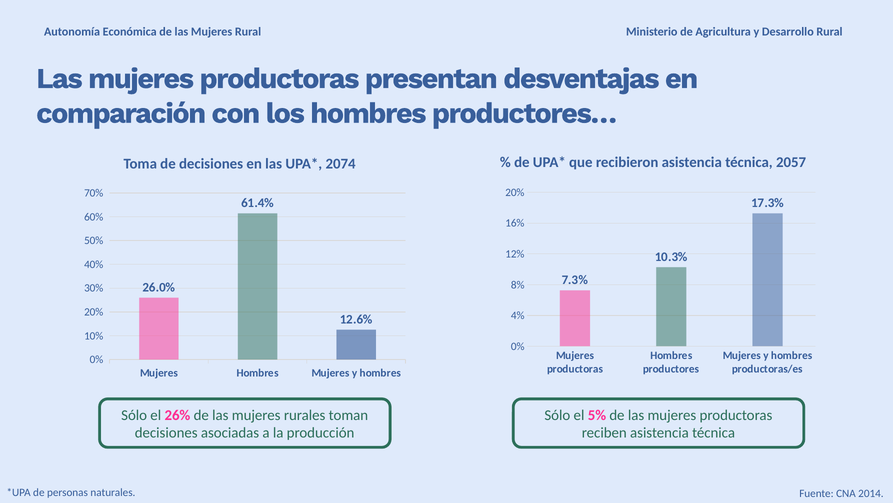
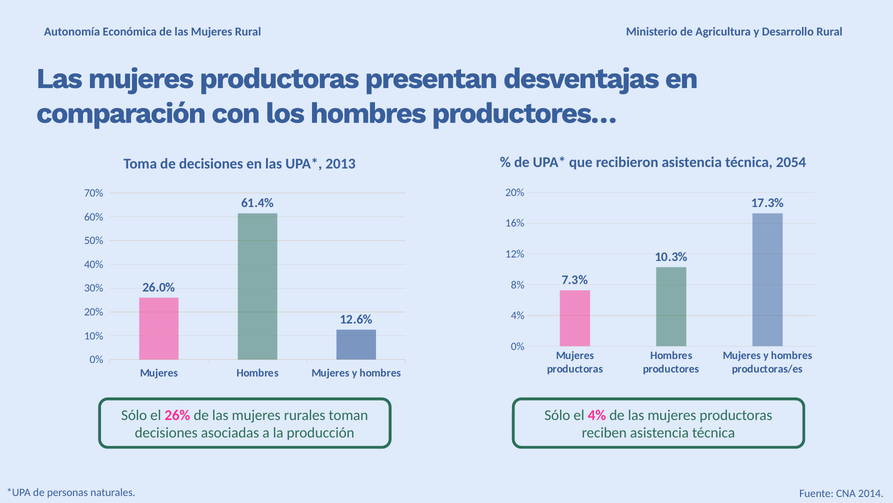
2074: 2074 -> 2013
2057: 2057 -> 2054
el 5%: 5% -> 4%
